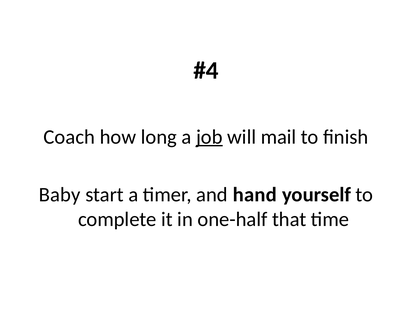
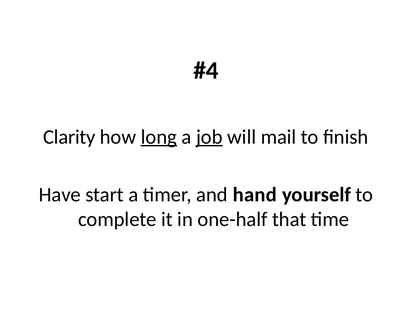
Coach: Coach -> Clarity
long underline: none -> present
Baby: Baby -> Have
